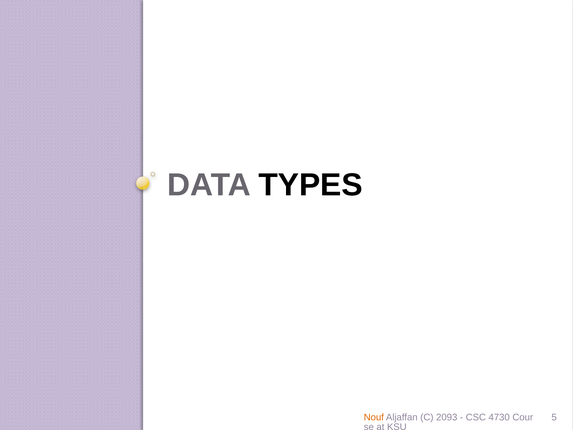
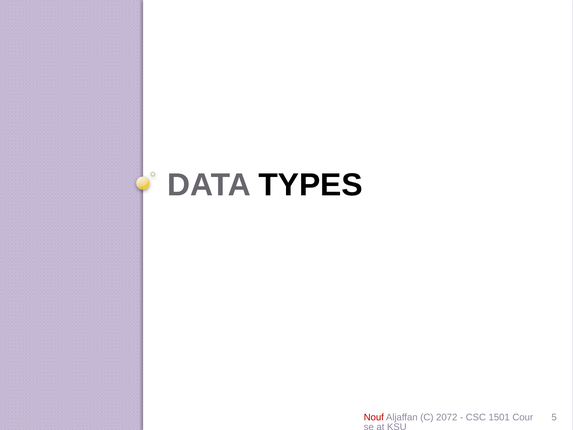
Nouf colour: orange -> red
2093: 2093 -> 2072
4730: 4730 -> 1501
